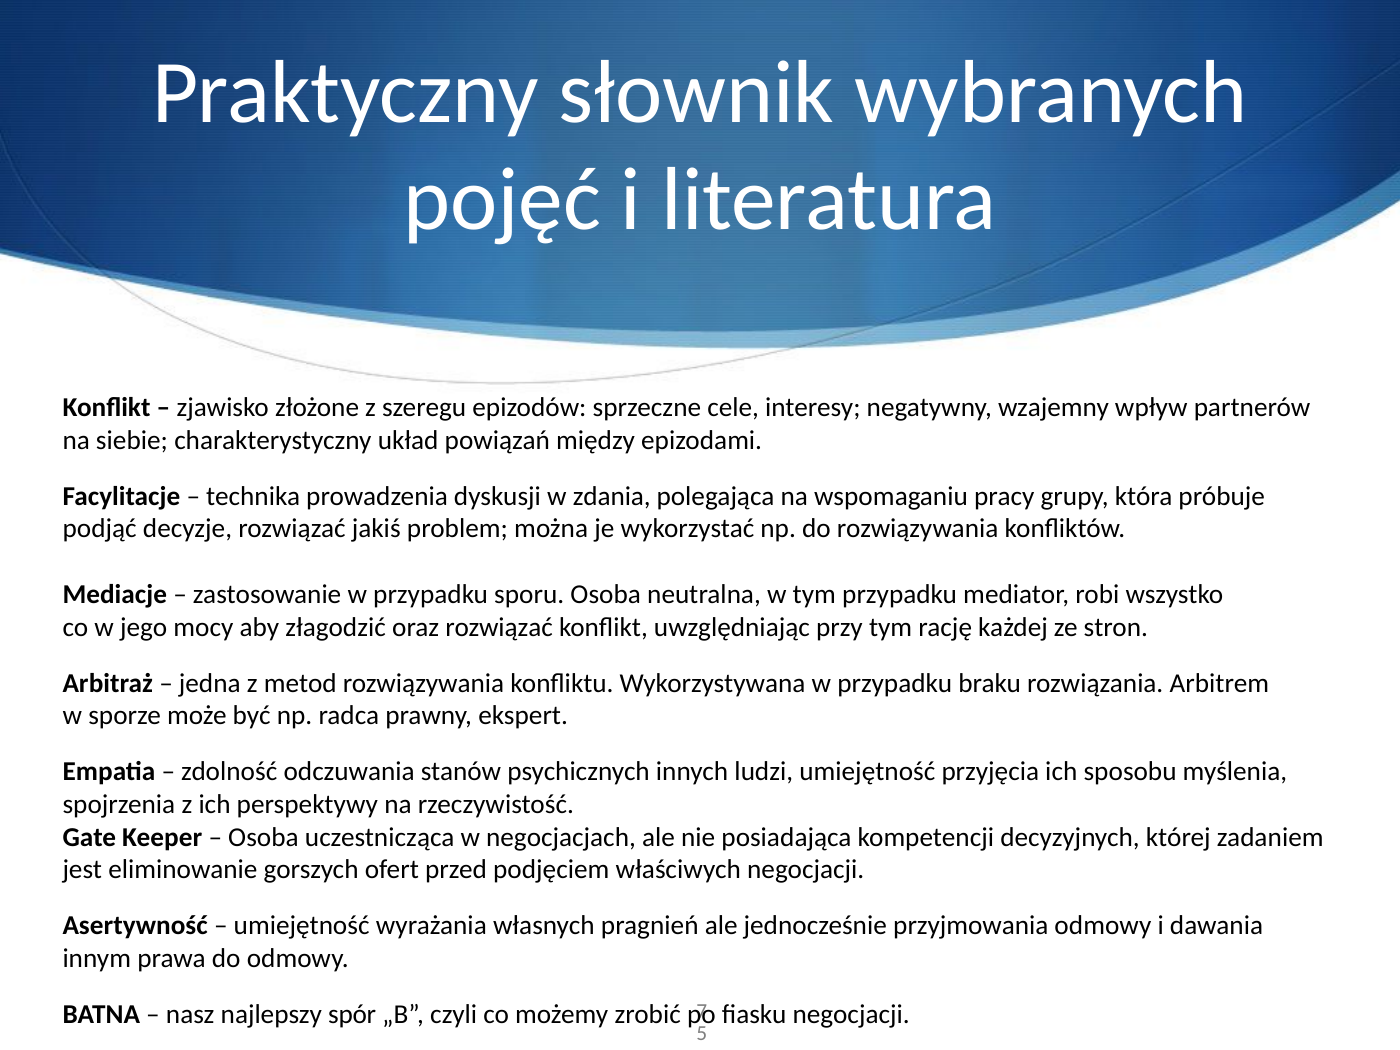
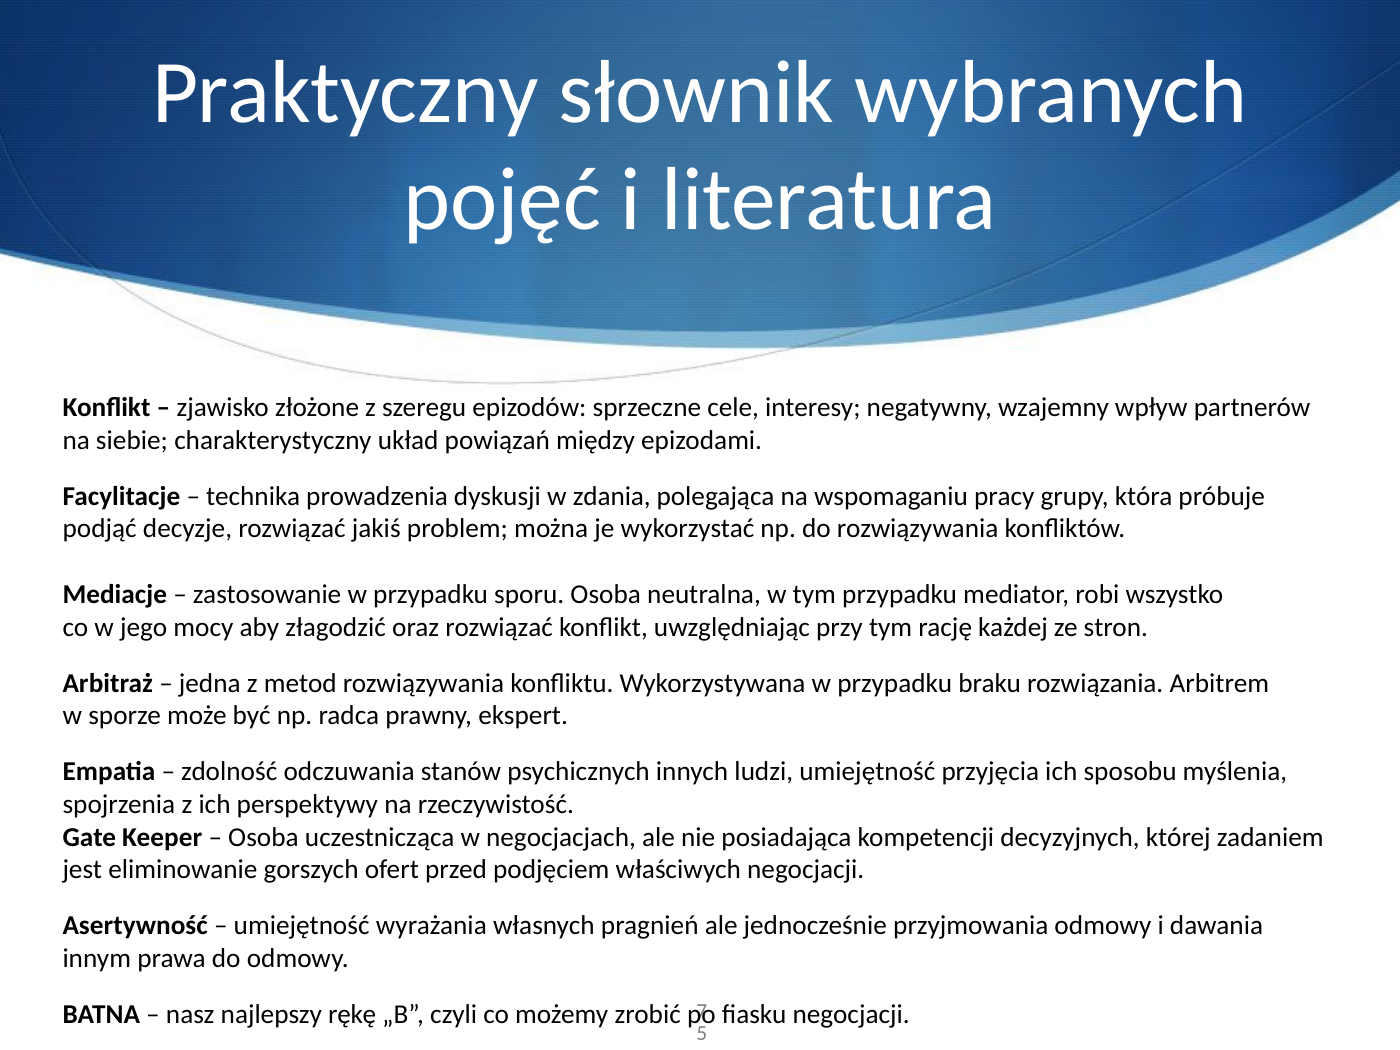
spór: spór -> rękę
